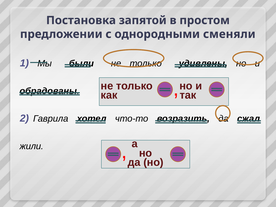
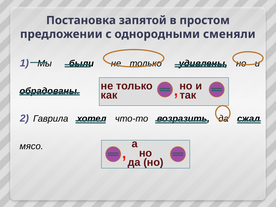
жили: жили -> мясо
